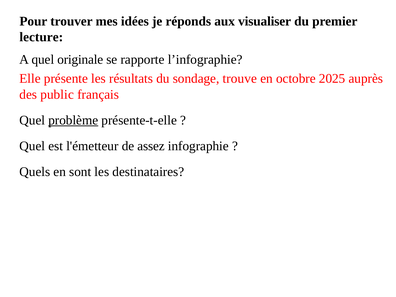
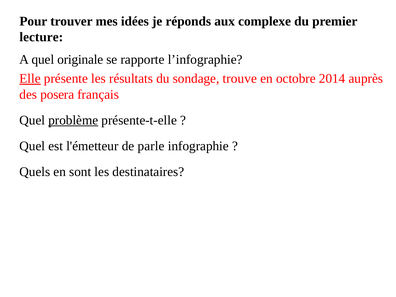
visualiser: visualiser -> complexe
Elle underline: none -> present
2025: 2025 -> 2014
public: public -> posera
assez: assez -> parle
